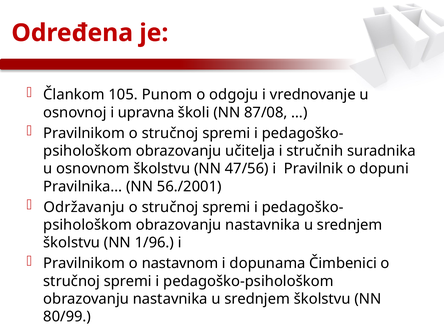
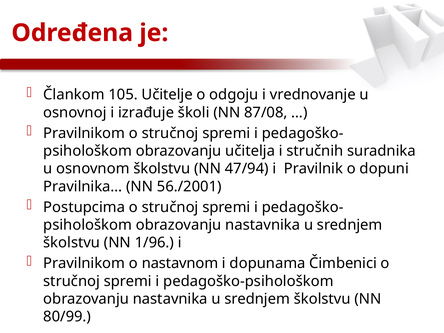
Punom: Punom -> Učitelje
upravna: upravna -> izrađuje
47/56: 47/56 -> 47/94
Održavanju: Održavanju -> Postupcima
